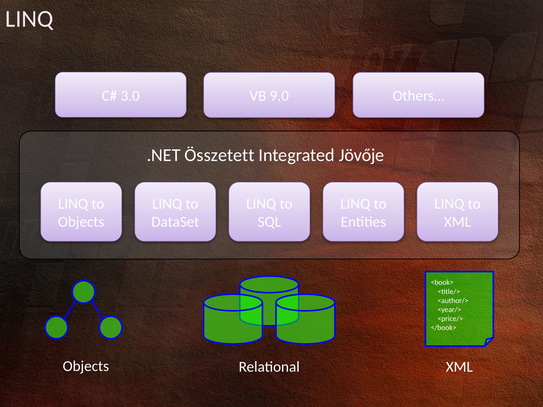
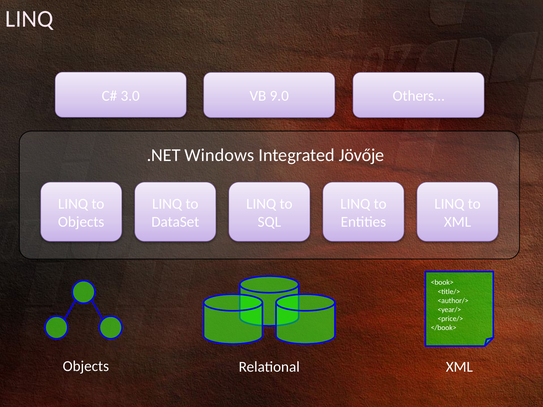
Összetett: Összetett -> Windows
